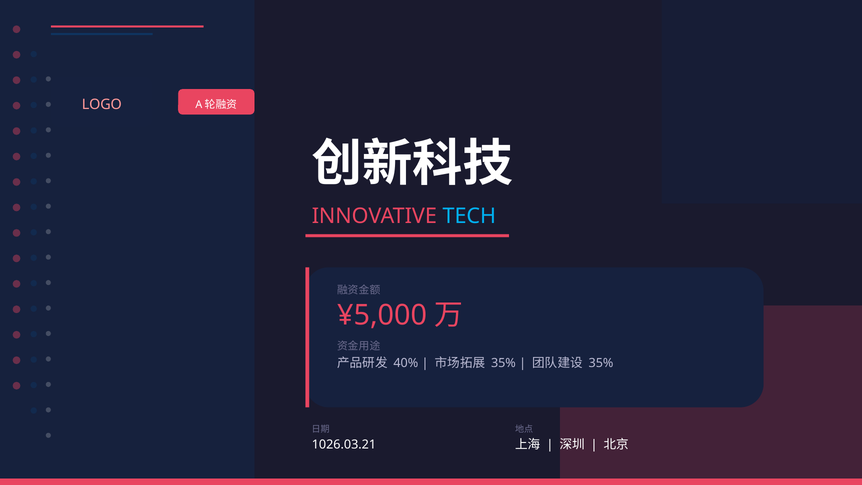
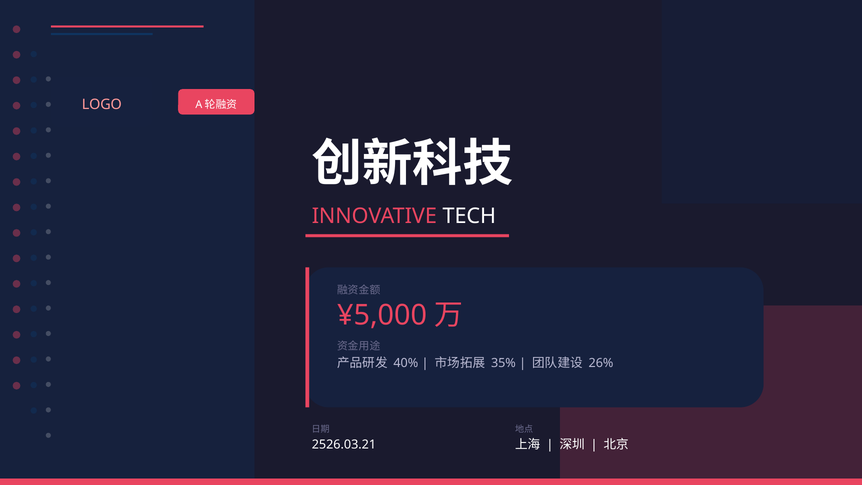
TECH colour: light blue -> white
35% at (601, 363): 35% -> 26%
1026.03.21: 1026.03.21 -> 2526.03.21
